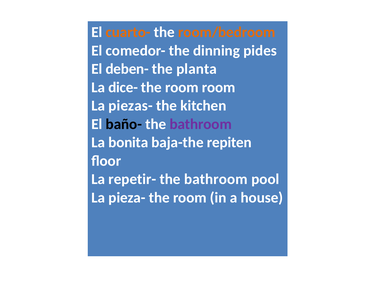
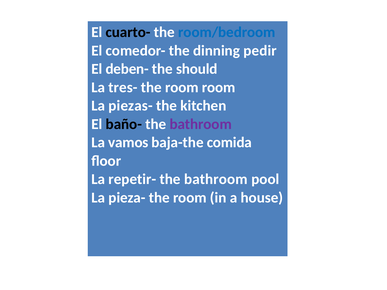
cuarto- colour: orange -> black
room/bedroom colour: orange -> blue
pides: pides -> pedir
planta: planta -> should
dice-: dice- -> tres-
bonita: bonita -> vamos
repiten: repiten -> comida
